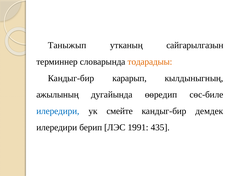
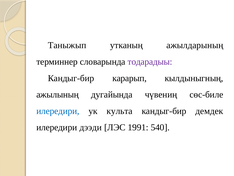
сайгарылгазын: сайгарылгазын -> ажылдарының
тодарадыы colour: orange -> purple
өөредип: өөредип -> чүвениң
смейте: смейте -> культа
берип: берип -> дээди
435: 435 -> 540
